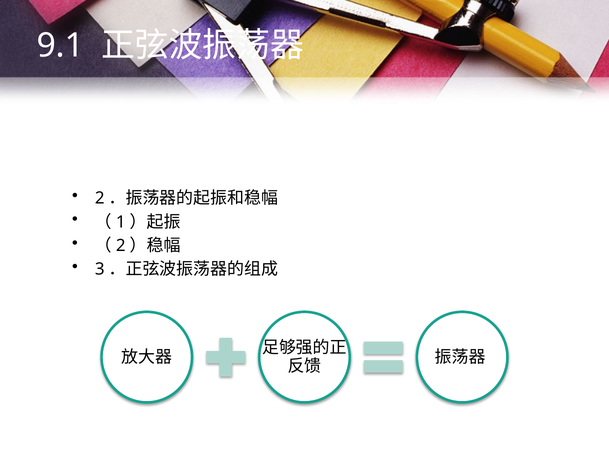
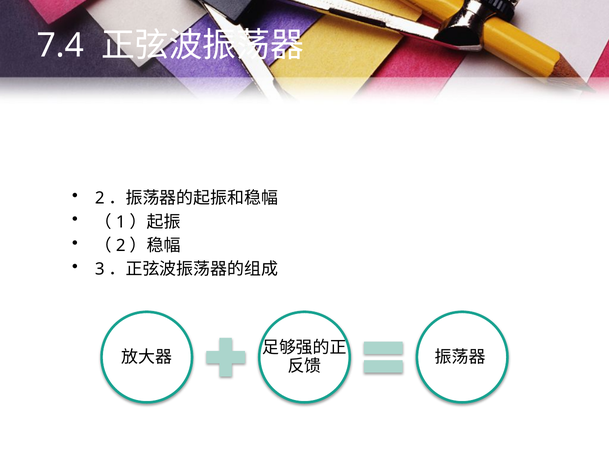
9.1: 9.1 -> 7.4
